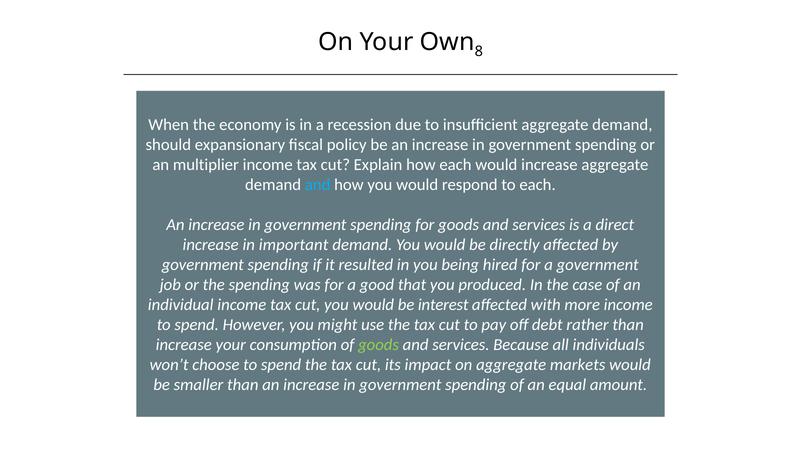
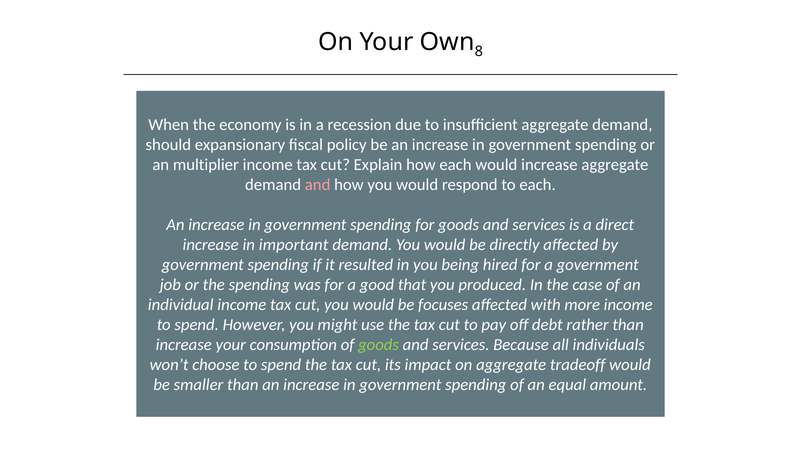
and at (318, 185) colour: light blue -> pink
interest: interest -> focuses
markets: markets -> tradeoff
